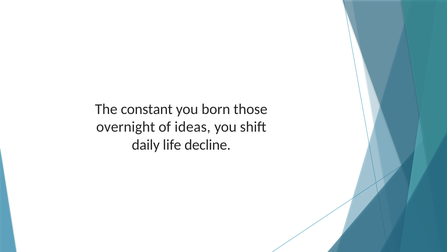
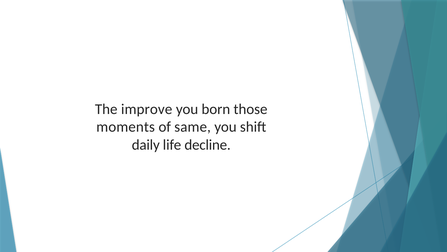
constant: constant -> improve
overnight: overnight -> moments
ideas: ideas -> same
